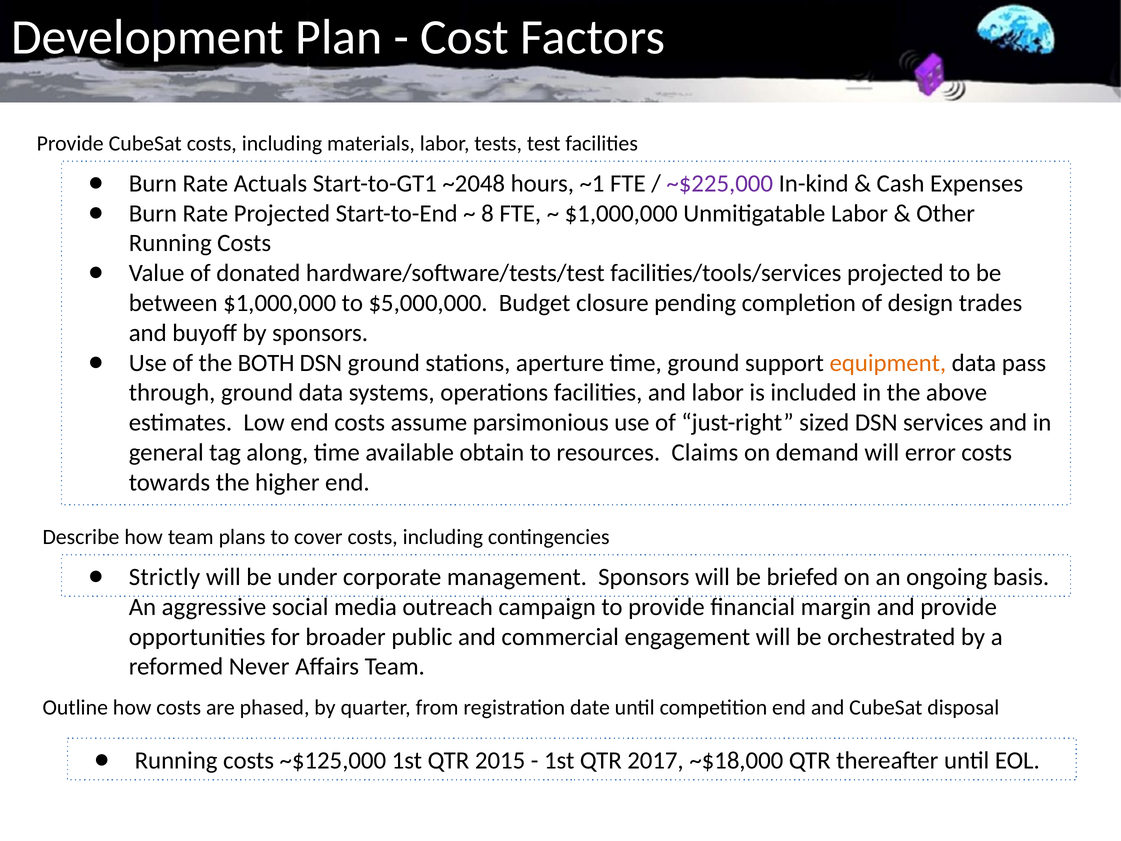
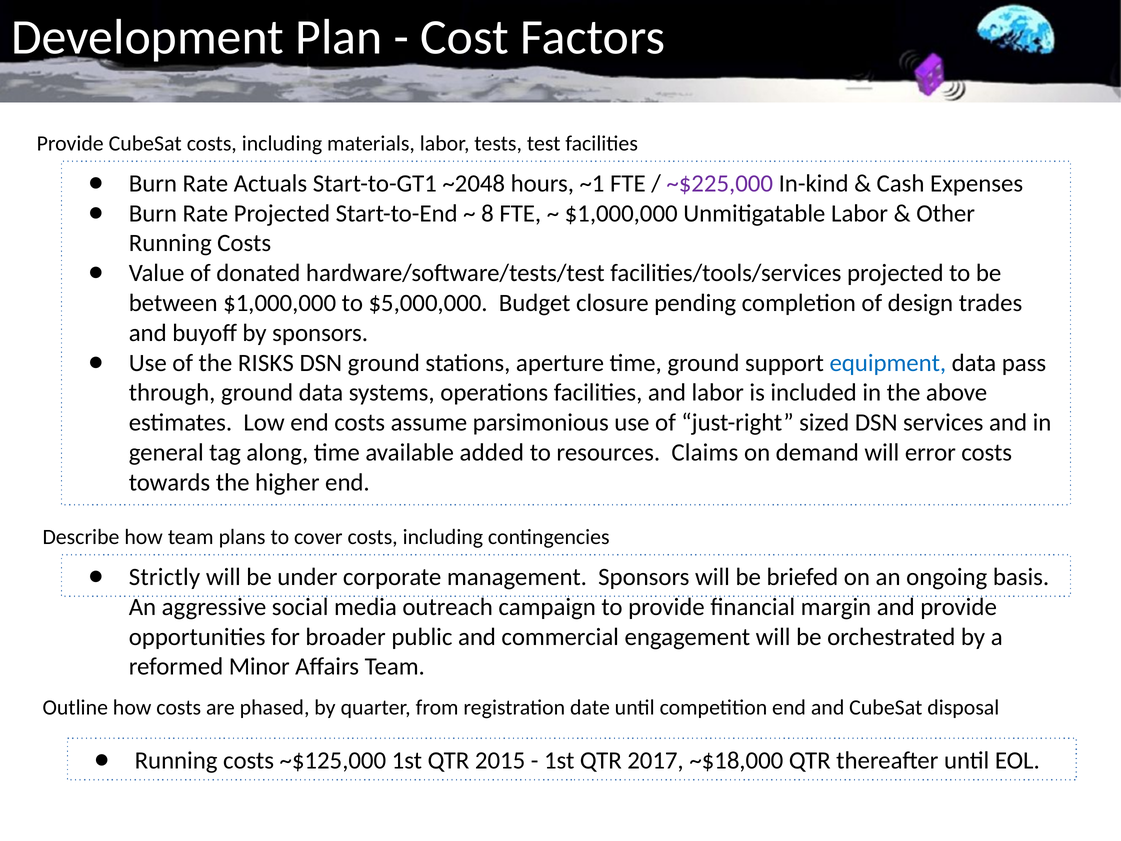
BOTH: BOTH -> RISKS
equipment colour: orange -> blue
obtain: obtain -> added
Never: Never -> Minor
